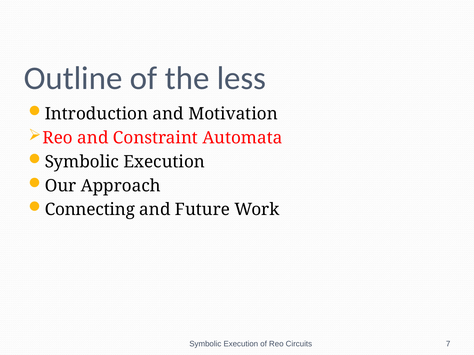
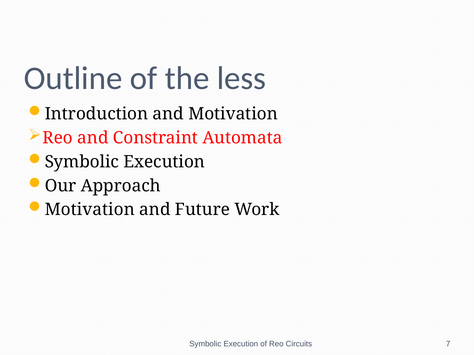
Connecting at (90, 210): Connecting -> Motivation
